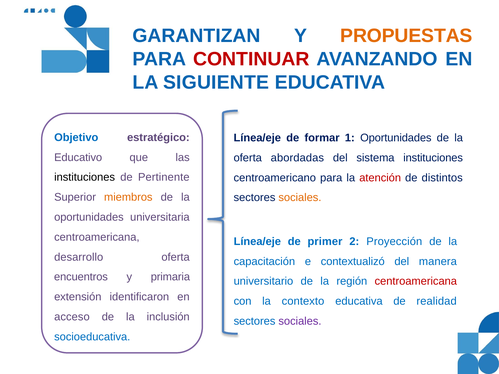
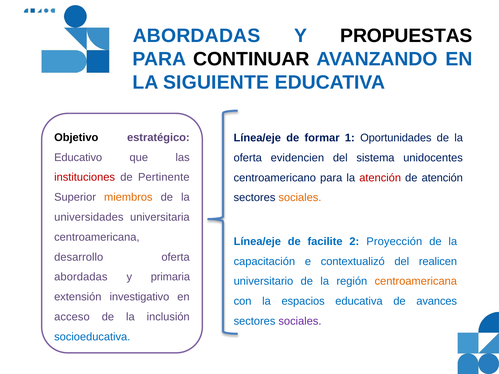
GARANTIZAN at (197, 36): GARANTIZAN -> ABORDADAS
PROPUESTAS colour: orange -> black
CONTINUAR colour: red -> black
Objetivo colour: blue -> black
abordadas: abordadas -> evidencien
sistema instituciones: instituciones -> unidocentes
instituciones at (85, 177) colour: black -> red
de distintos: distintos -> atención
oportunidades at (89, 217): oportunidades -> universidades
primer: primer -> facilite
manera: manera -> realicen
encuentros at (81, 277): encuentros -> abordadas
centroamericana at (416, 282) colour: red -> orange
identificaron: identificaron -> investigativo
contexto: contexto -> espacios
realidad: realidad -> avances
